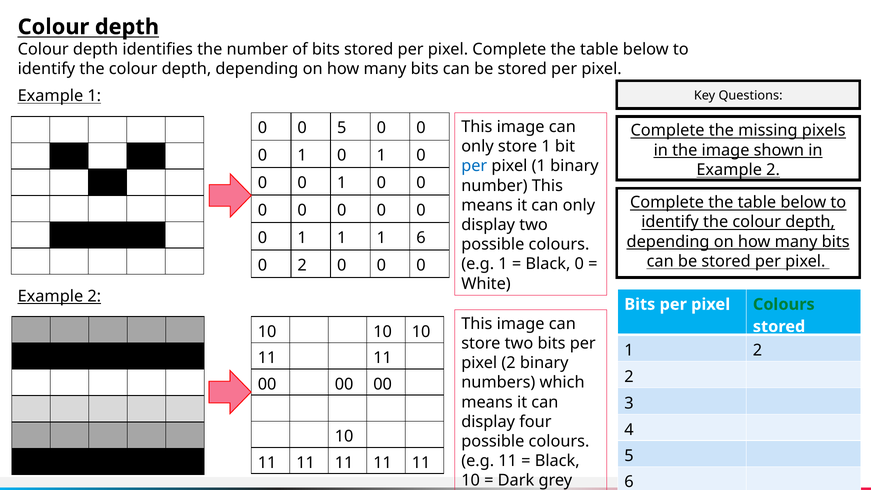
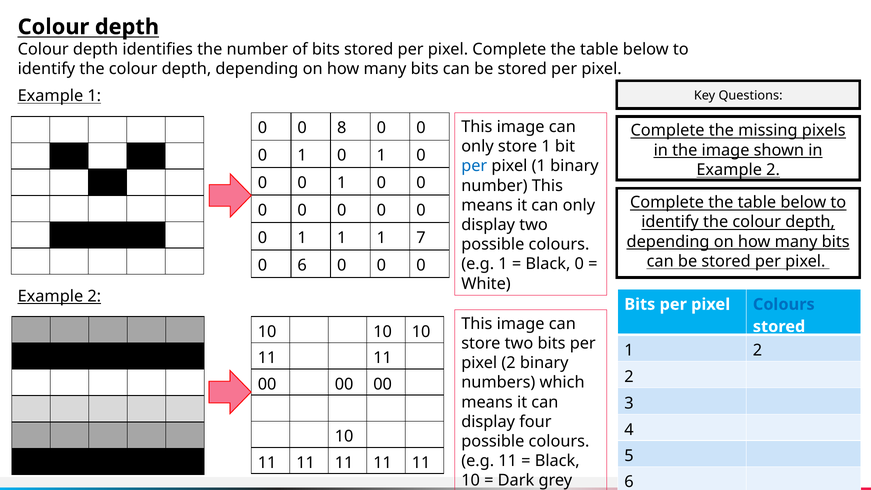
0 5: 5 -> 8
1 6: 6 -> 7
0 2: 2 -> 6
Colours at (784, 304) colour: green -> blue
